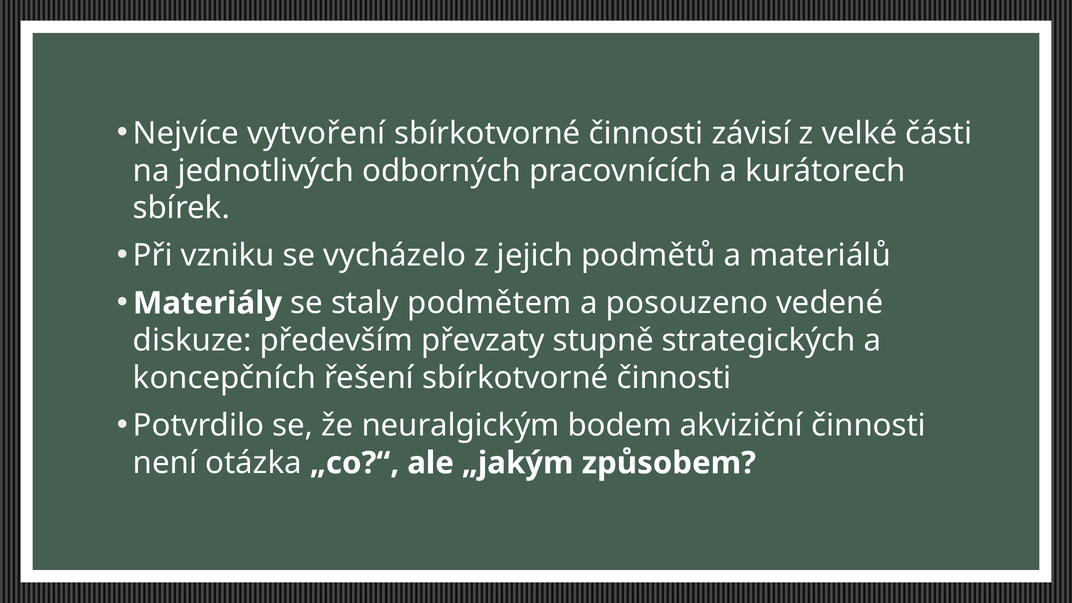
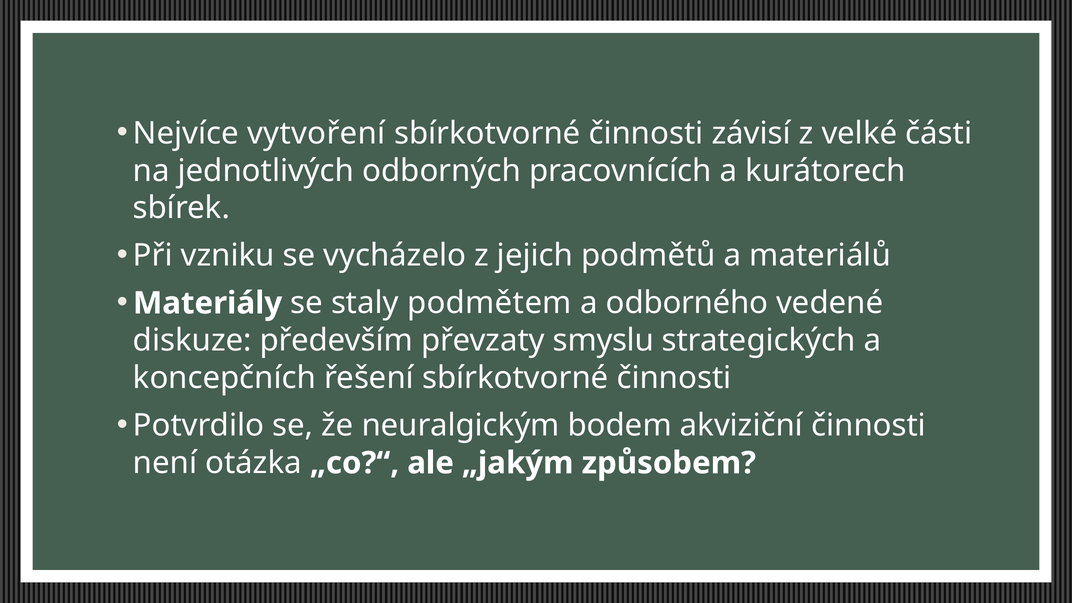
posouzeno: posouzeno -> odborného
stupně: stupně -> smyslu
